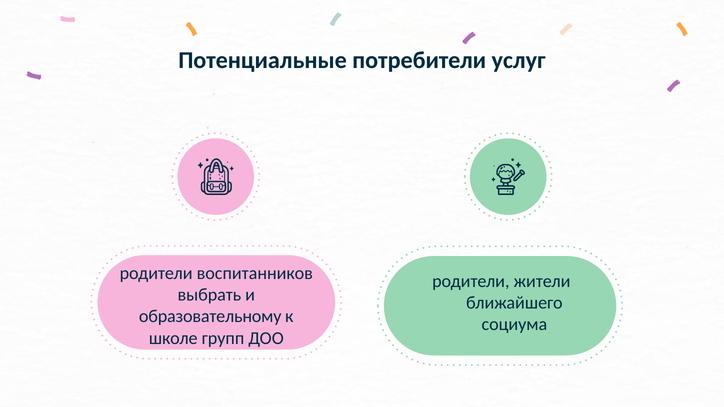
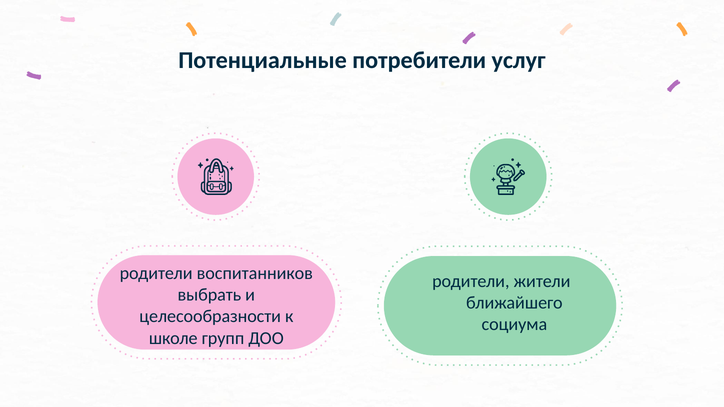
образовательному: образовательному -> целесообразности
